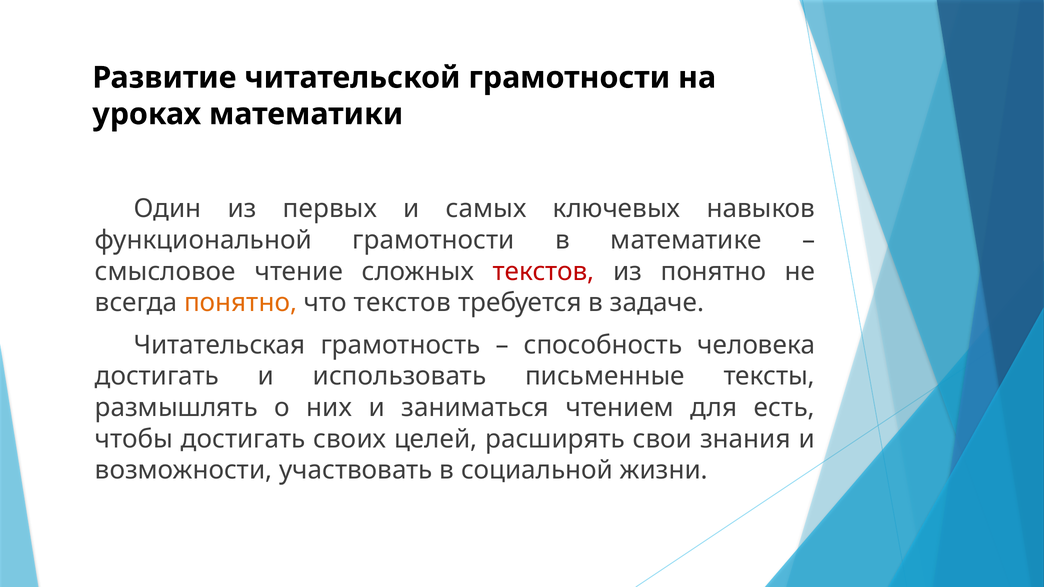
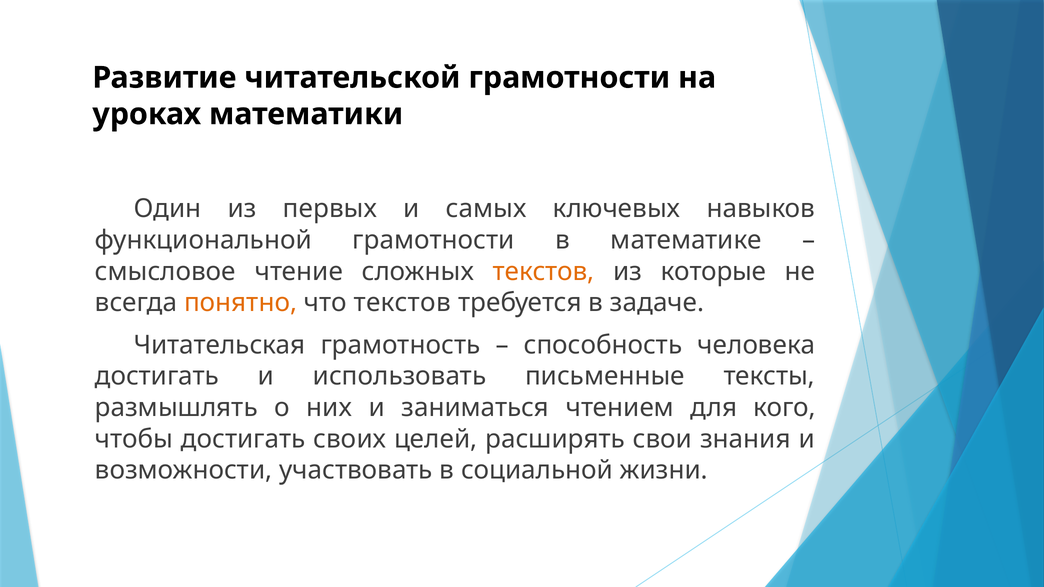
текстов at (544, 272) colour: red -> orange
из понятно: понятно -> которые
есть: есть -> кого
